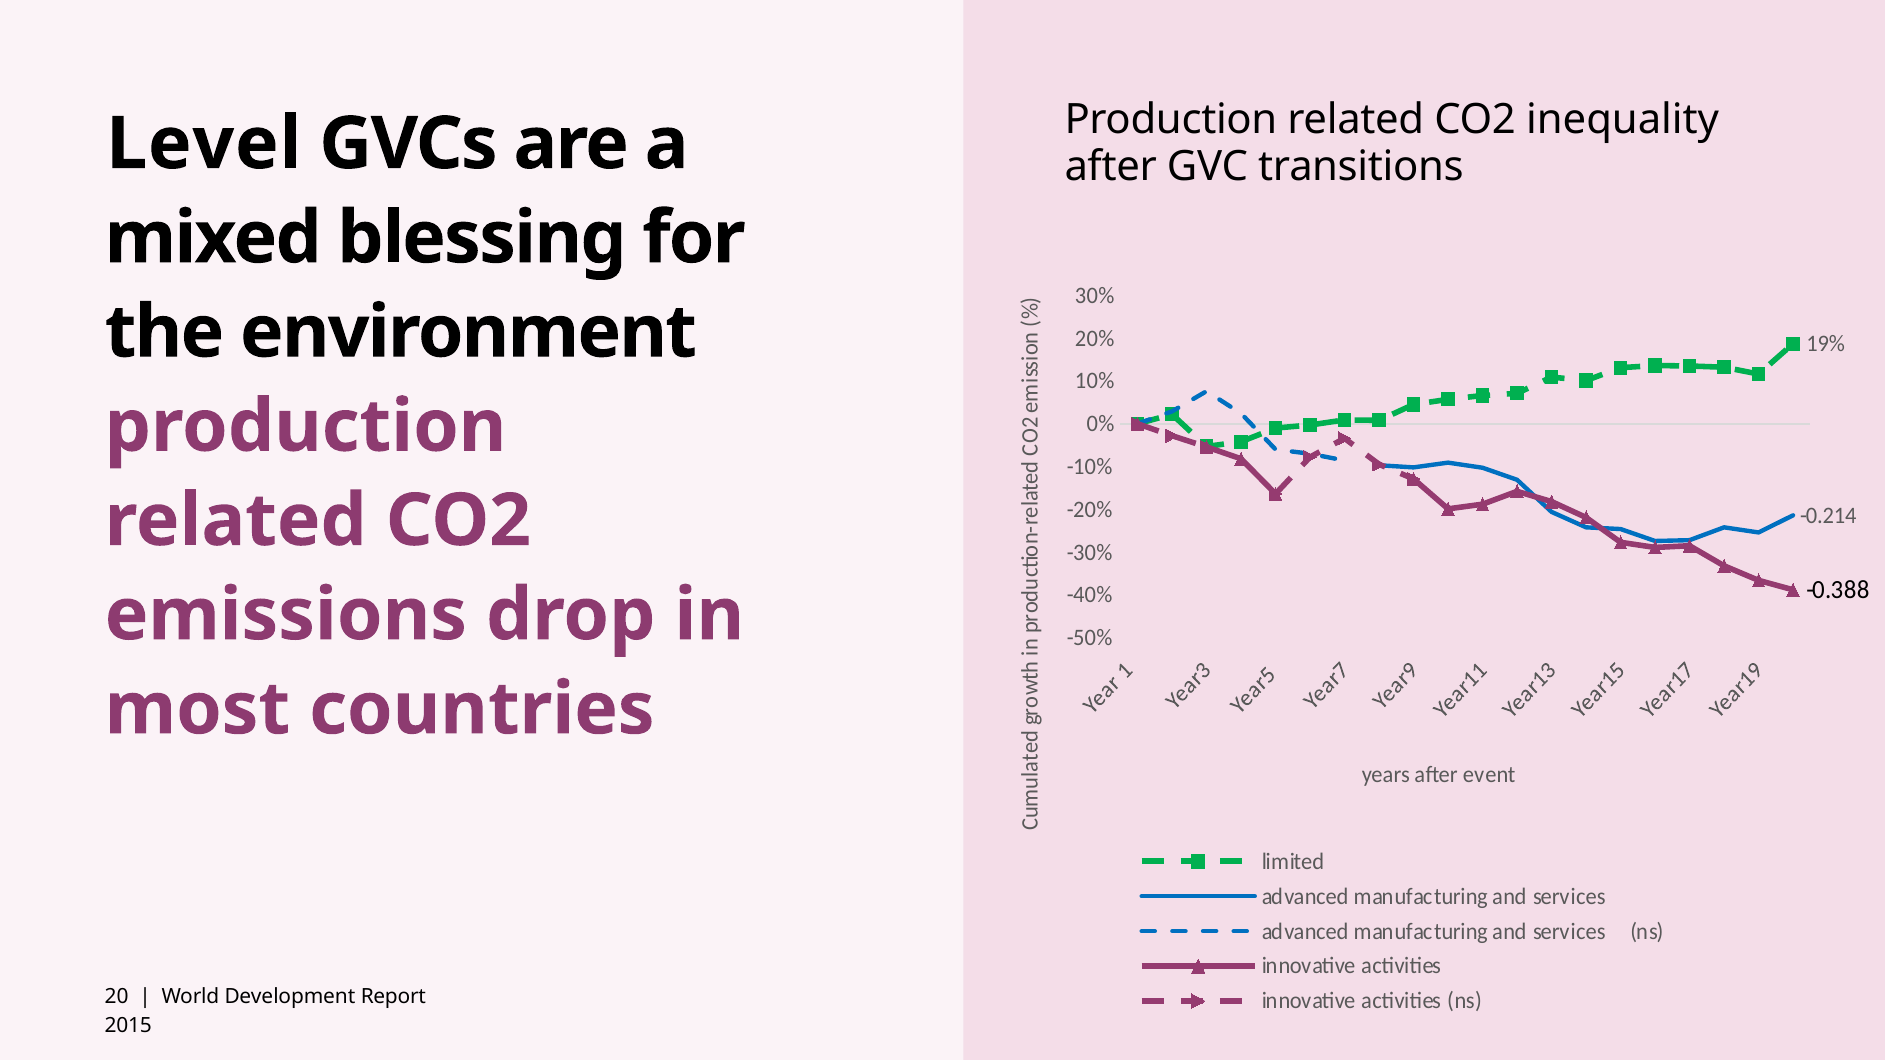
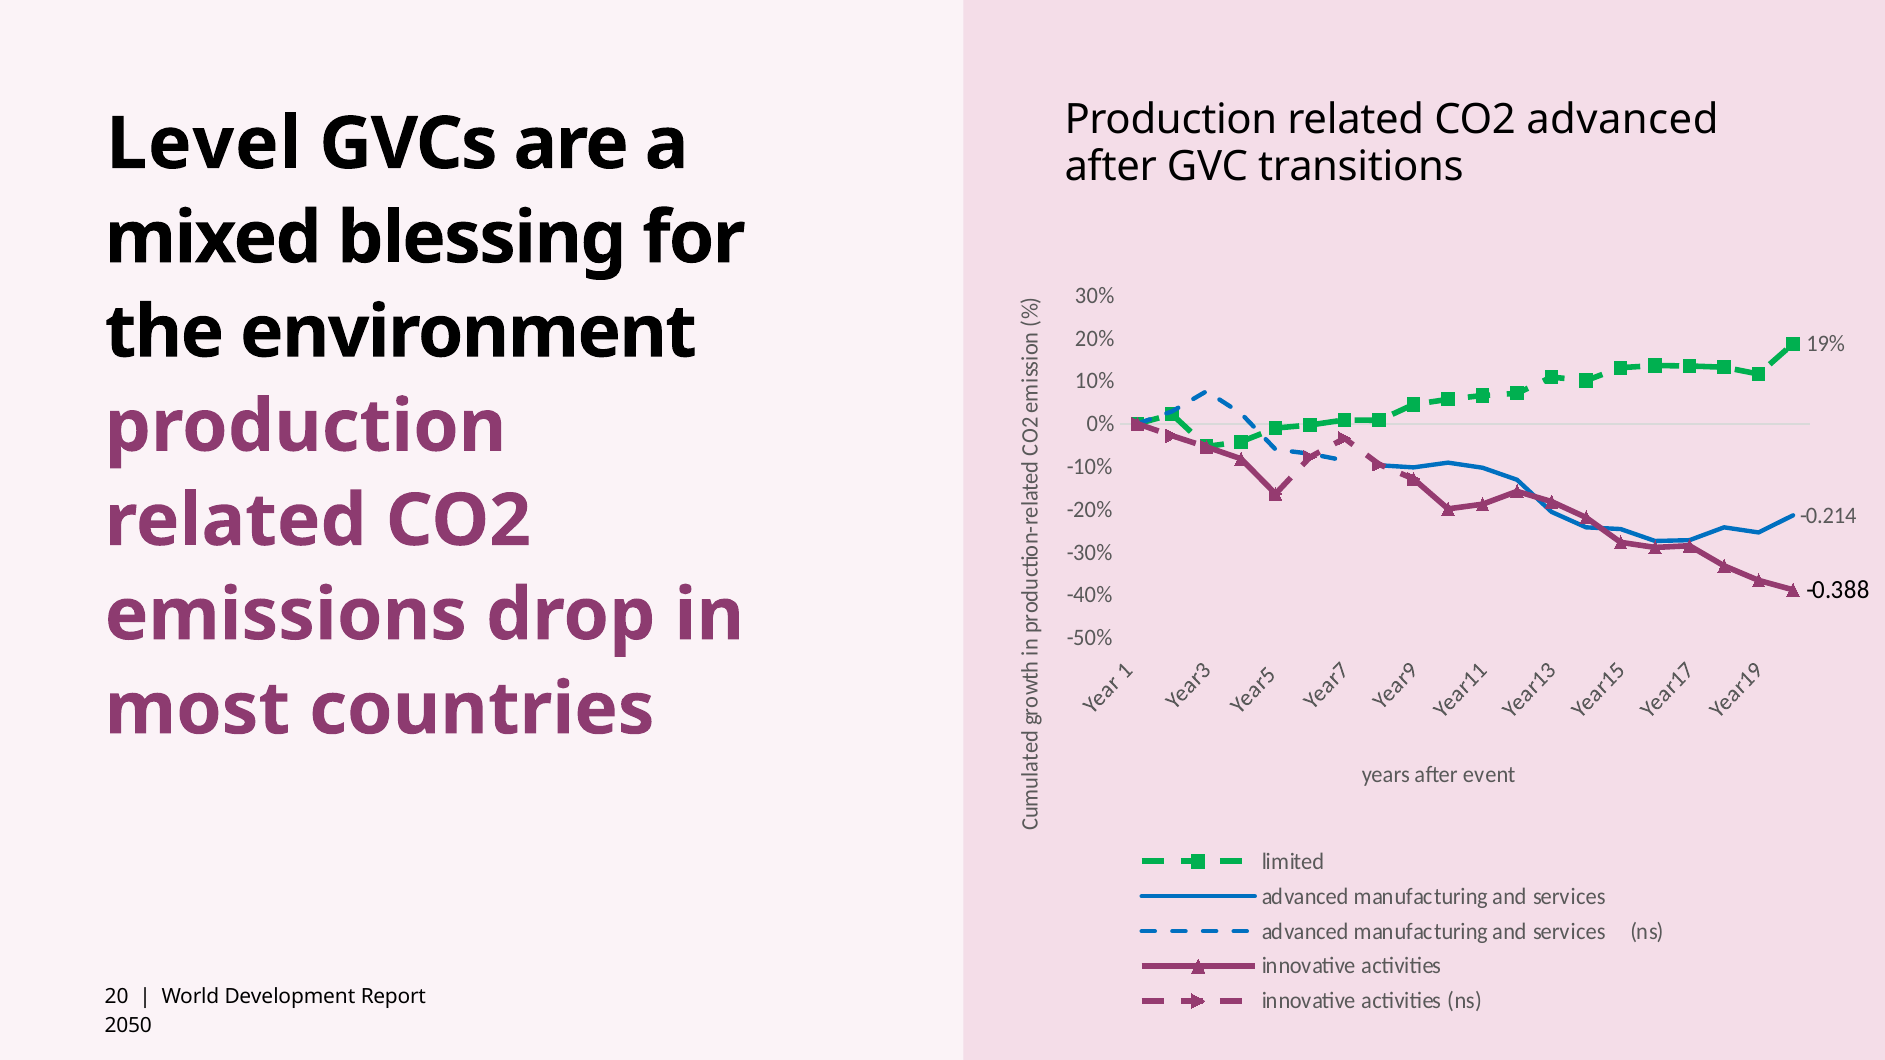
CO2 inequality: inequality -> advanced
2015: 2015 -> 2050
